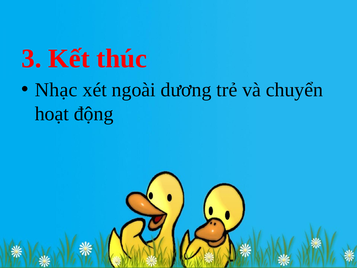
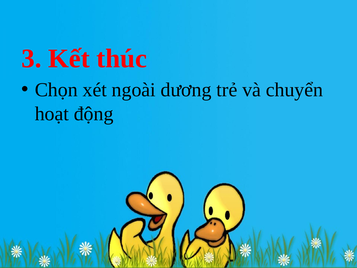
Nhạc: Nhạc -> Chọn
